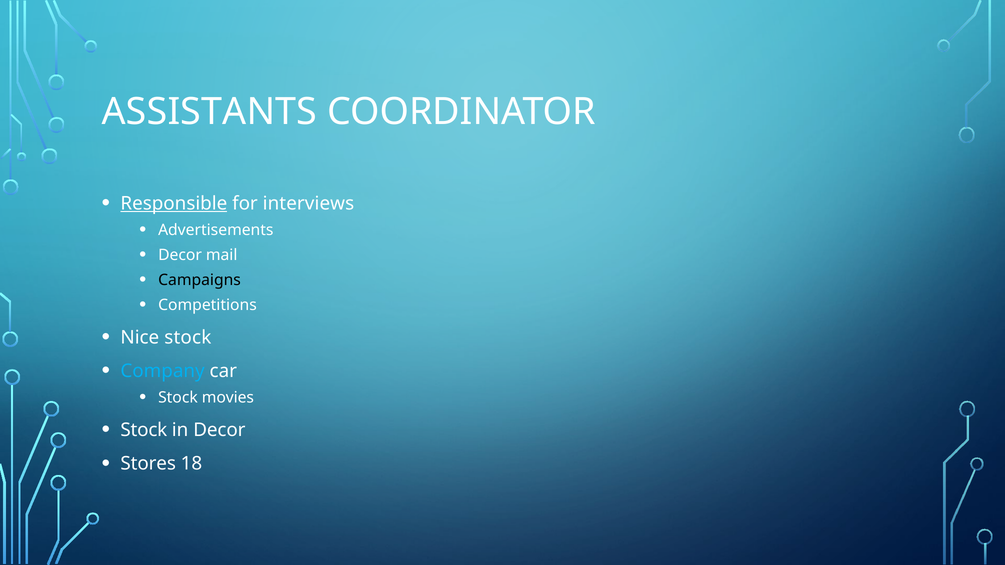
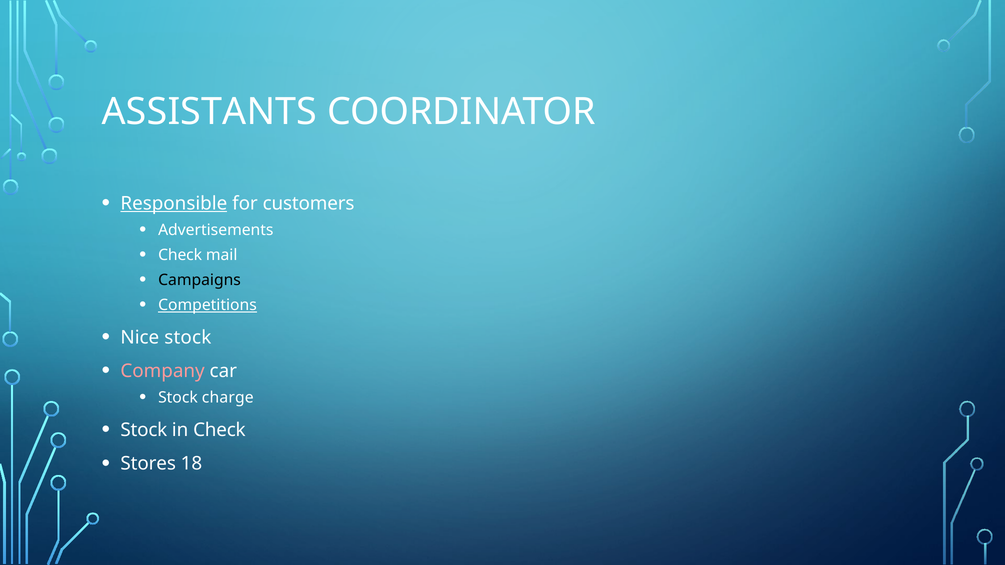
interviews: interviews -> customers
Decor at (180, 255): Decor -> Check
Competitions underline: none -> present
Company colour: light blue -> pink
movies: movies -> charge
in Decor: Decor -> Check
